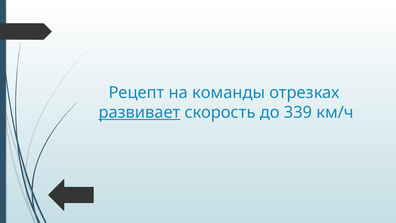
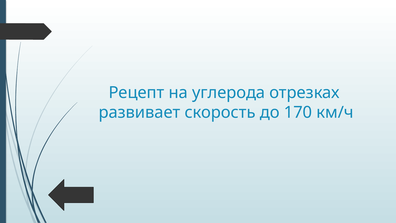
команды: команды -> углерода
развивает underline: present -> none
339: 339 -> 170
